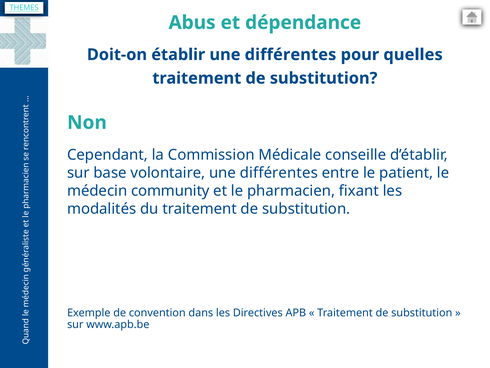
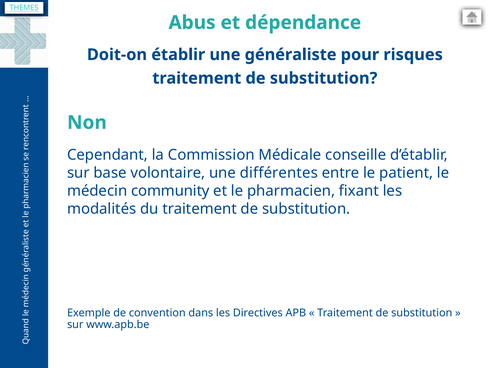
établir une différentes: différentes -> généraliste
quelles: quelles -> risques
